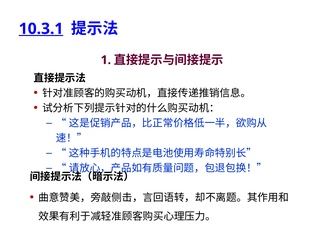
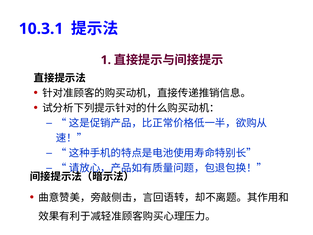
10.3.1 underline: present -> none
